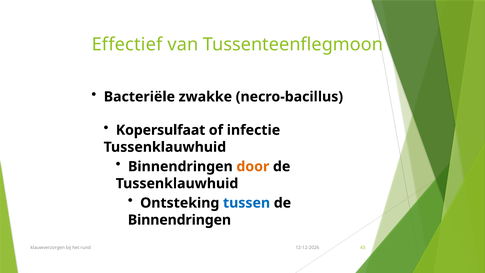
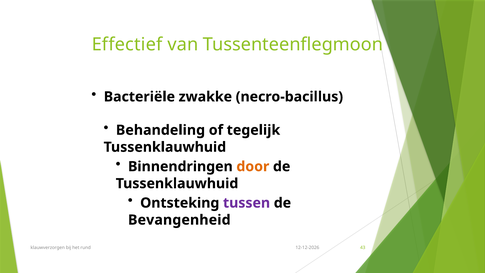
Kopersulfaat: Kopersulfaat -> Behandeling
infectie: infectie -> tegelijk
tussen colour: blue -> purple
Binnendringen at (179, 220): Binnendringen -> Bevangenheid
